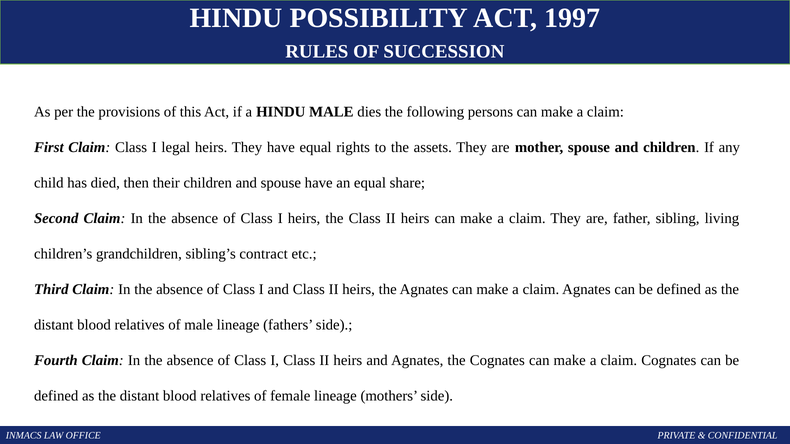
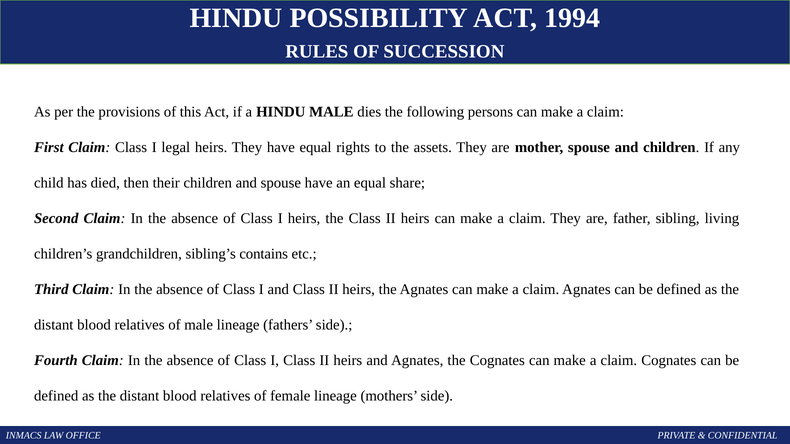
1997: 1997 -> 1994
contract: contract -> contains
